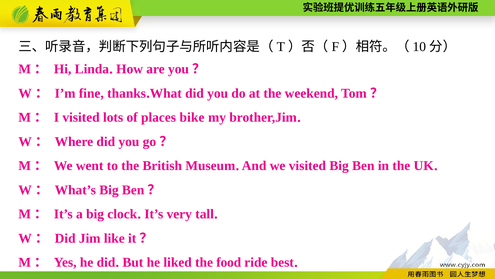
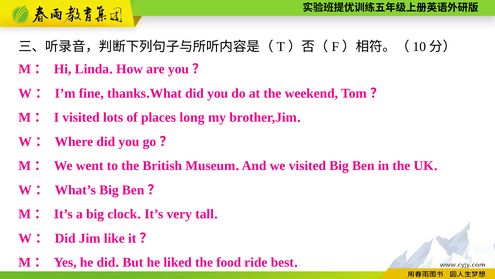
bike: bike -> long
